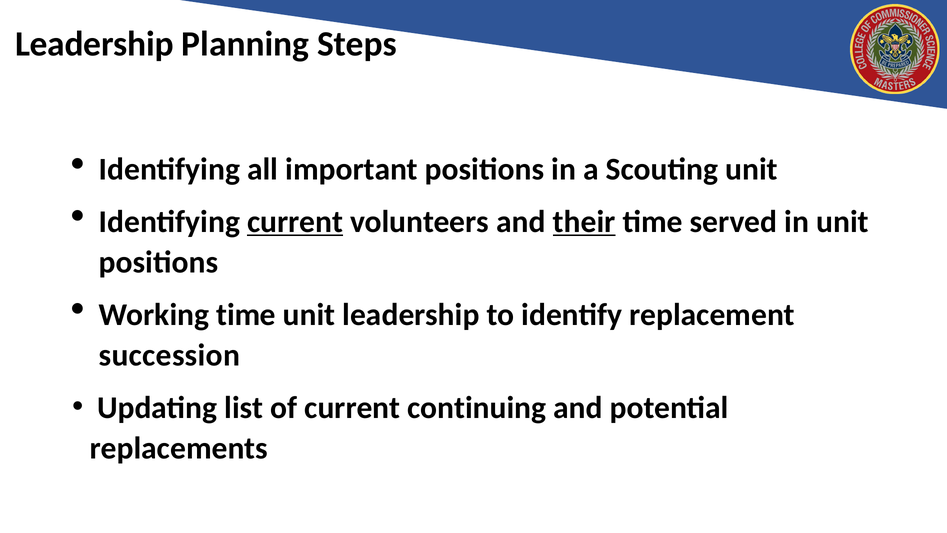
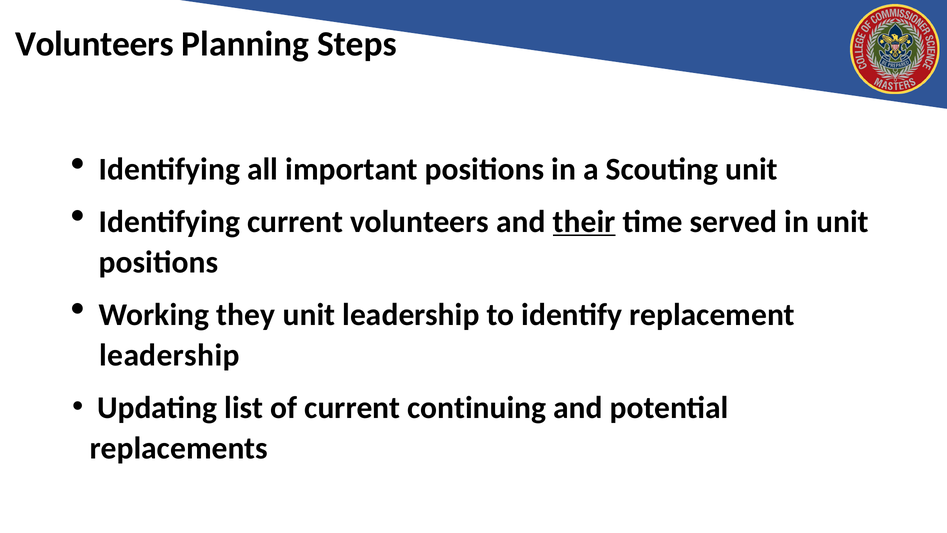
Leadership at (94, 44): Leadership -> Volunteers
current at (295, 222) underline: present -> none
Working time: time -> they
succession at (169, 355): succession -> leadership
